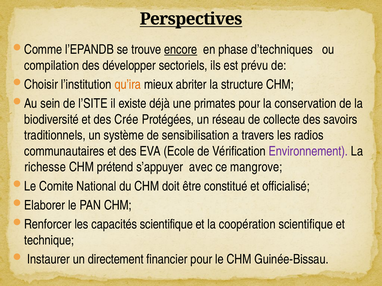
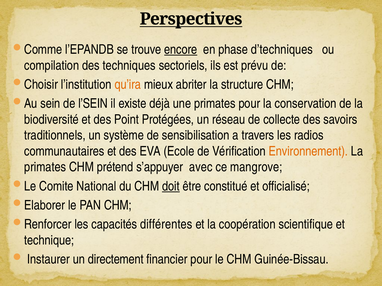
développer: développer -> techniques
l’SITE: l’SITE -> l’SEIN
Crée: Crée -> Point
Environnement colour: purple -> orange
richesse at (45, 167): richesse -> primates
doit underline: none -> present
capacités scientifique: scientifique -> différentes
